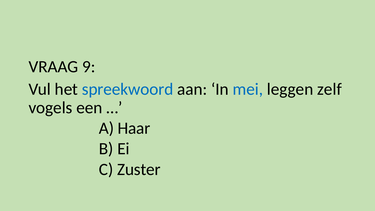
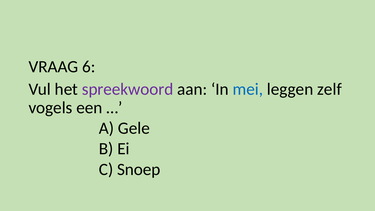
9: 9 -> 6
spreekwoord colour: blue -> purple
Haar: Haar -> Gele
Zuster: Zuster -> Snoep
